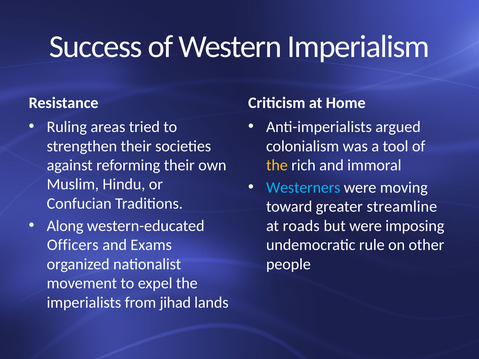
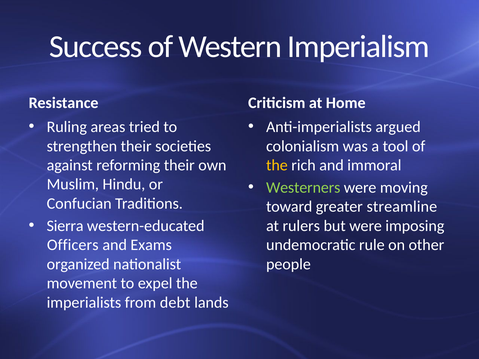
Westerners colour: light blue -> light green
Along: Along -> Sierra
roads: roads -> rulers
jihad: jihad -> debt
